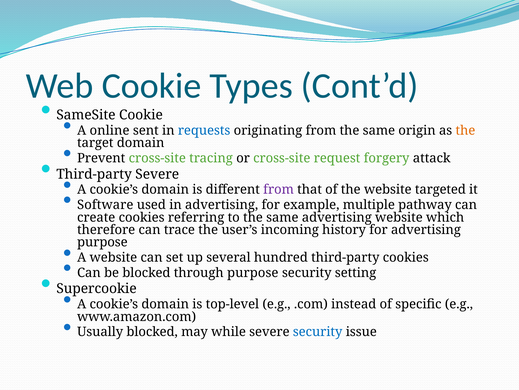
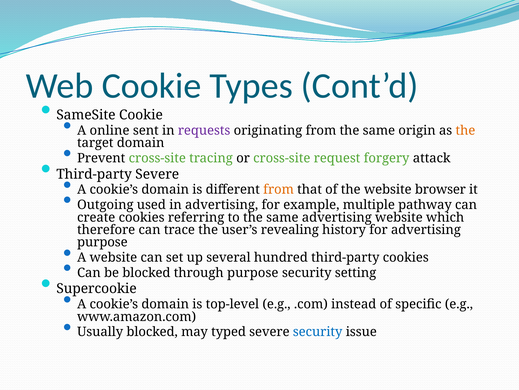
requests colour: blue -> purple
from at (279, 189) colour: purple -> orange
targeted: targeted -> browser
Software: Software -> Outgoing
incoming: incoming -> revealing
while: while -> typed
